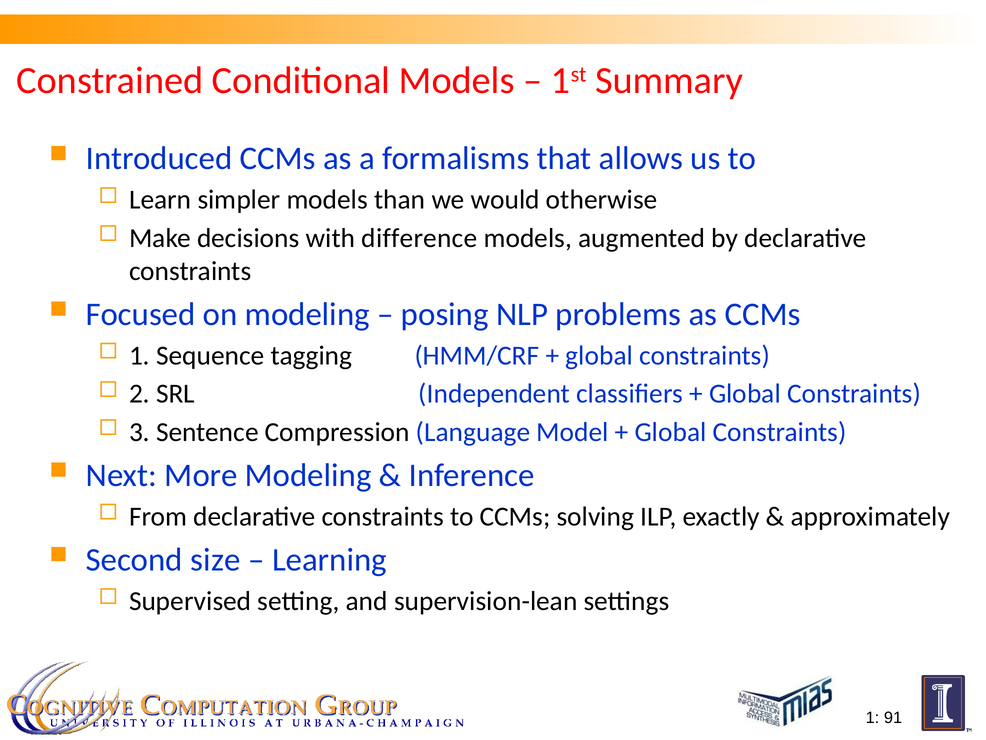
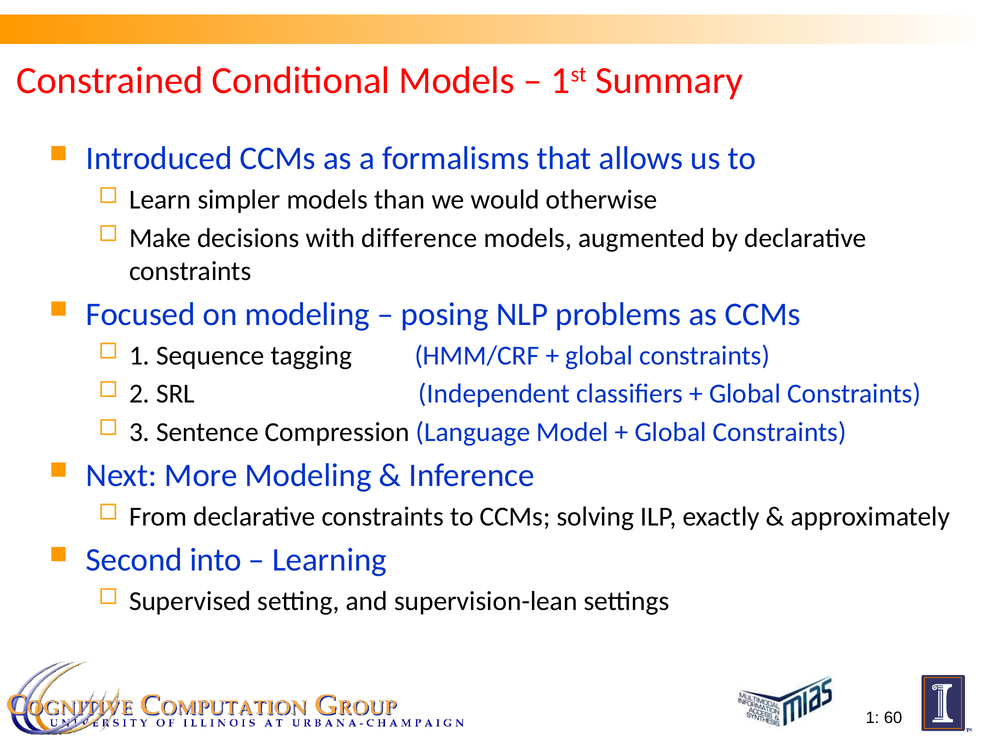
size: size -> into
91: 91 -> 60
